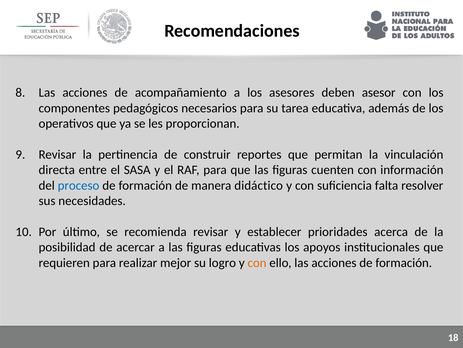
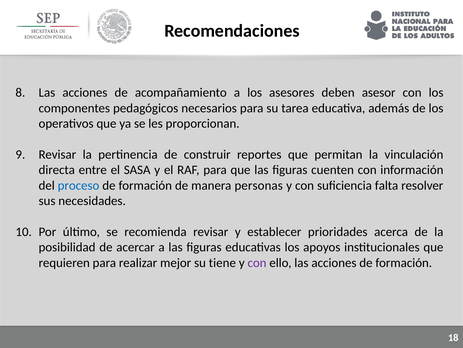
didáctico: didáctico -> personas
logro: logro -> tiene
con at (257, 262) colour: orange -> purple
